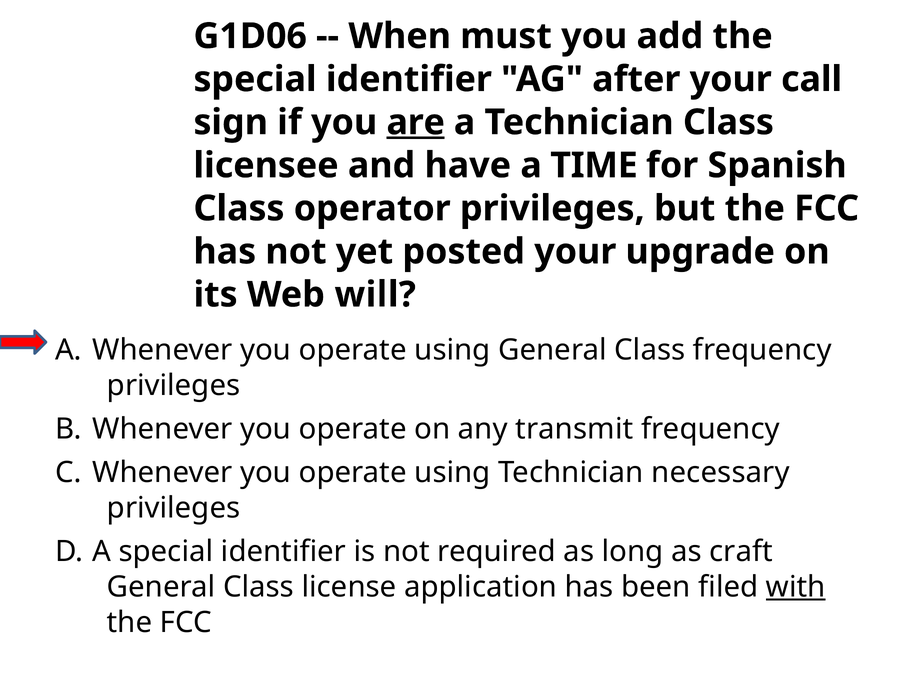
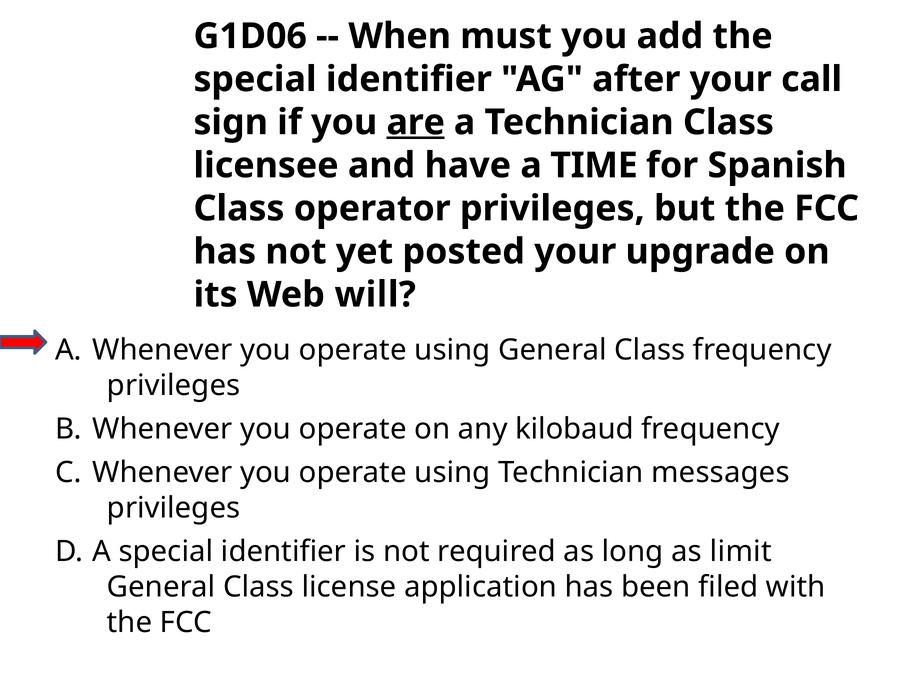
transmit: transmit -> kilobaud
necessary: necessary -> messages
craft: craft -> limit
with underline: present -> none
